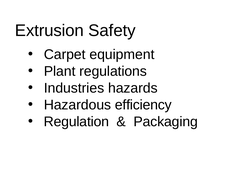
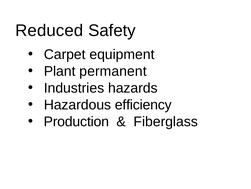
Extrusion: Extrusion -> Reduced
regulations: regulations -> permanent
Regulation: Regulation -> Production
Packaging: Packaging -> Fiberglass
